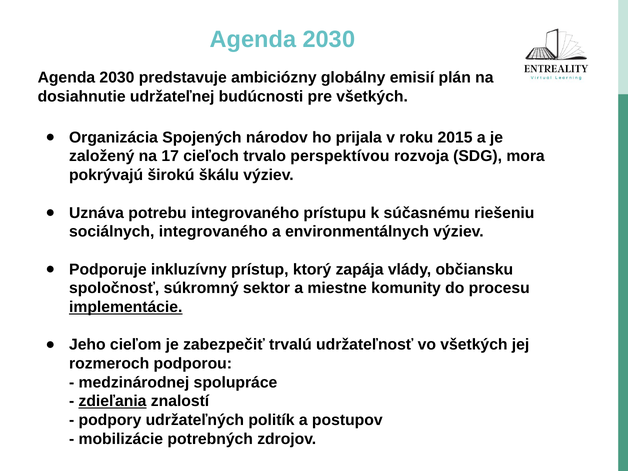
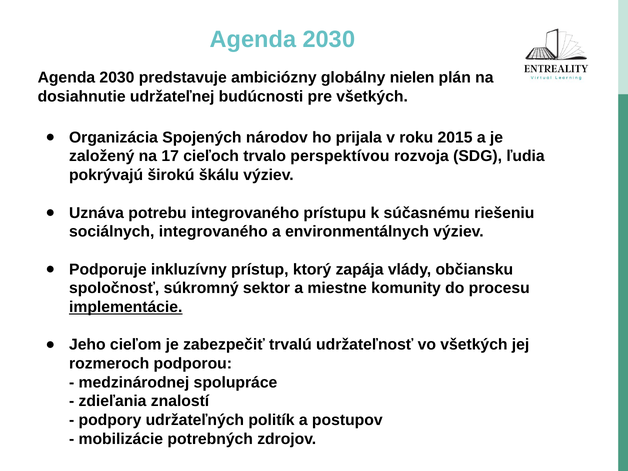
emisií: emisií -> nielen
mora: mora -> ľudia
zdieľania underline: present -> none
